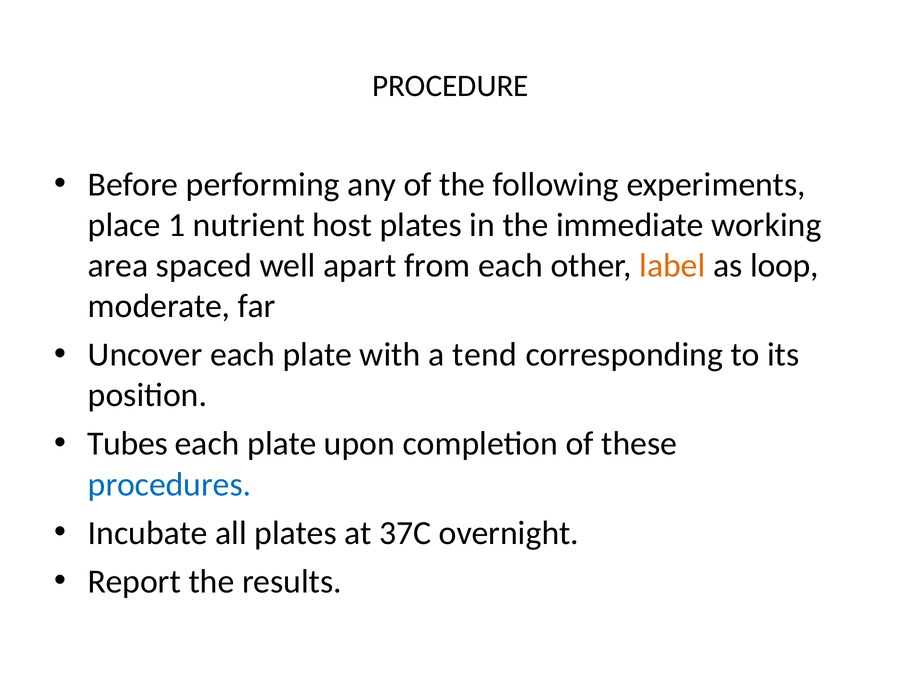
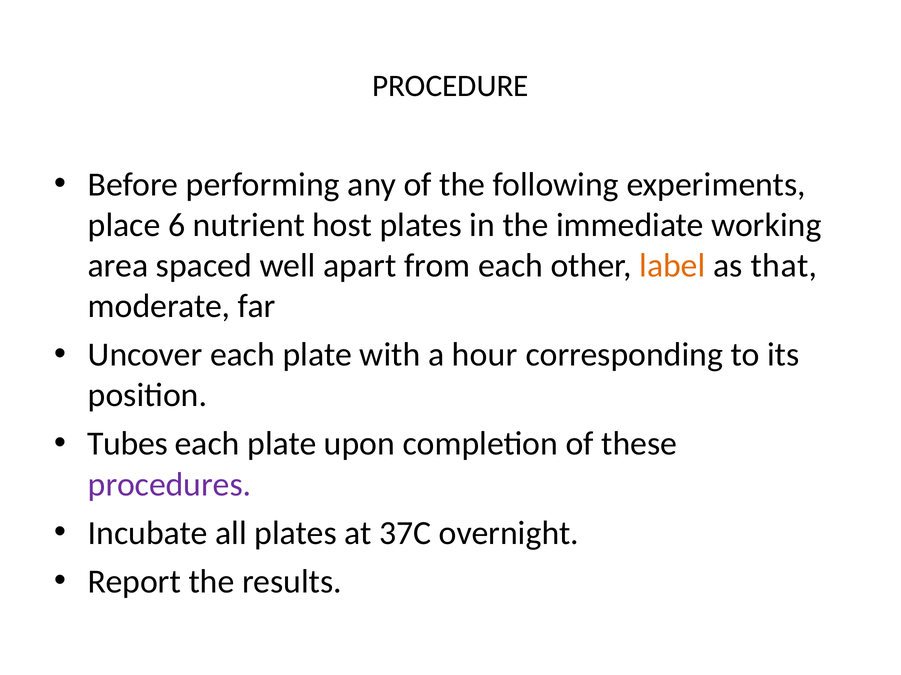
1: 1 -> 6
loop: loop -> that
tend: tend -> hour
procedures colour: blue -> purple
